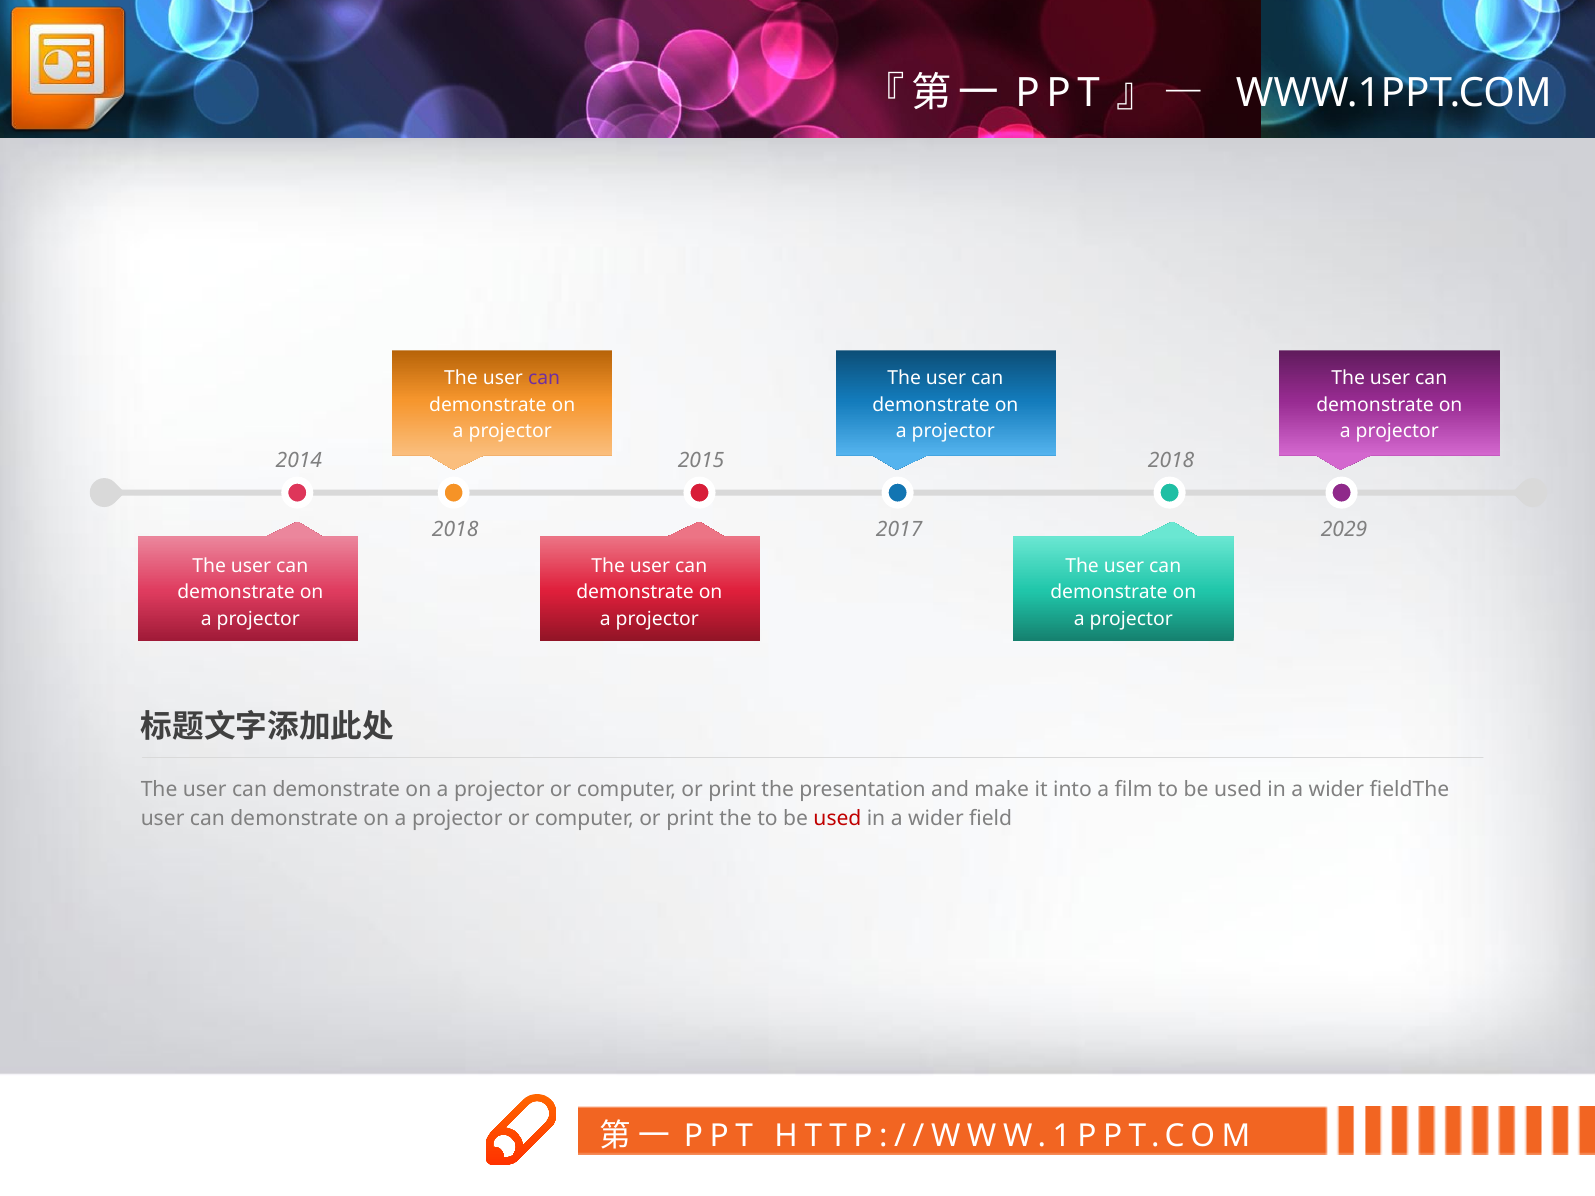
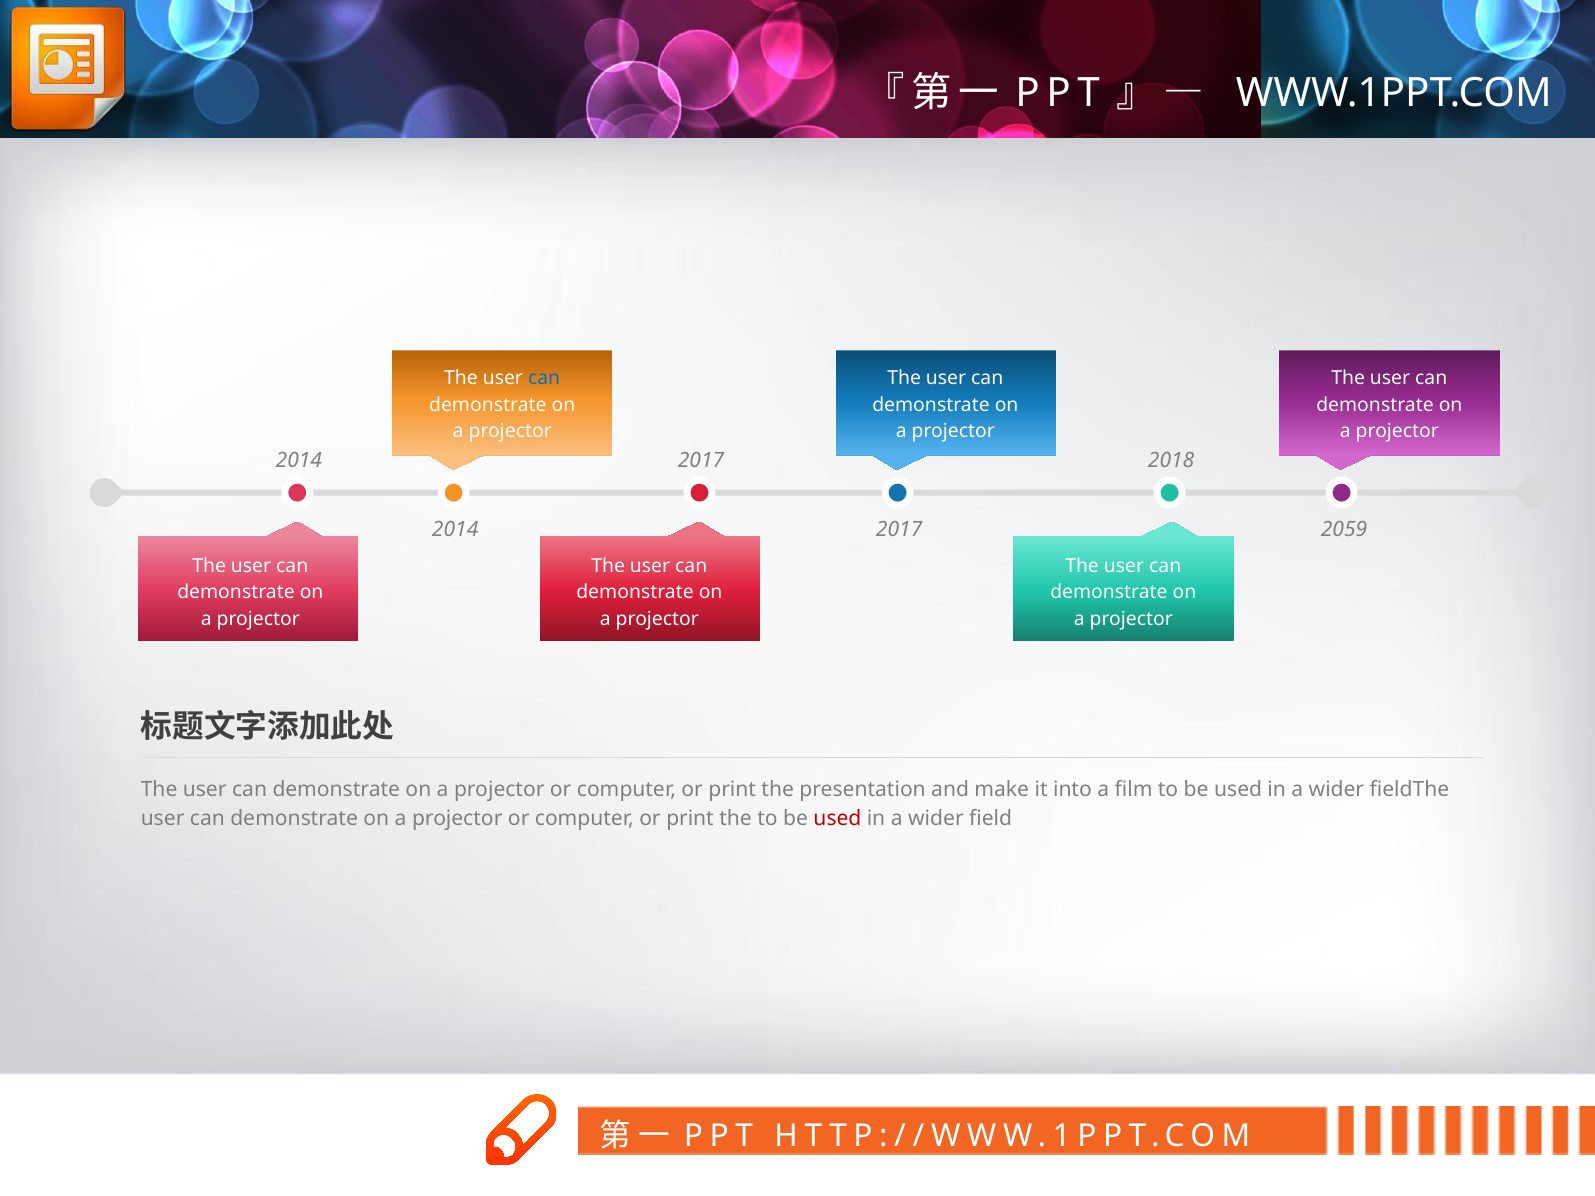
can at (544, 379) colour: purple -> blue
2015 at (701, 460): 2015 -> 2017
2018 at (455, 529): 2018 -> 2014
2029: 2029 -> 2059
